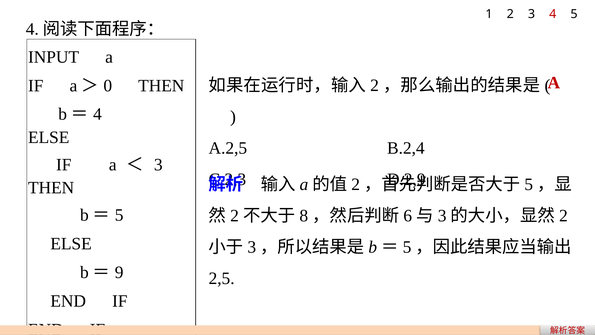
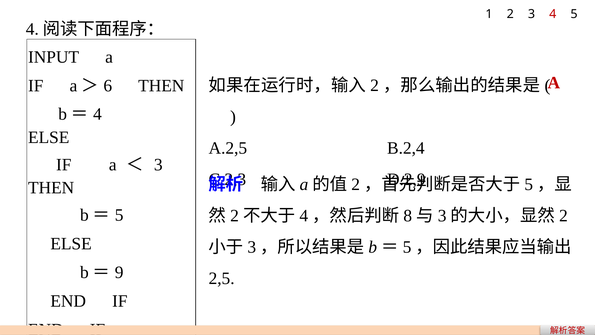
0: 0 -> 6
8 at (304, 216): 8 -> 4
6: 6 -> 8
